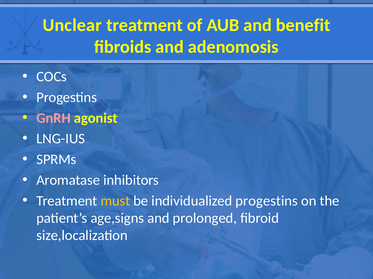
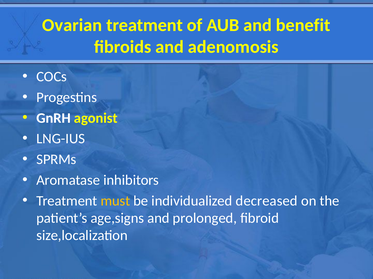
Unclear: Unclear -> Ovarian
GnRH colour: pink -> white
individualized progestins: progestins -> decreased
